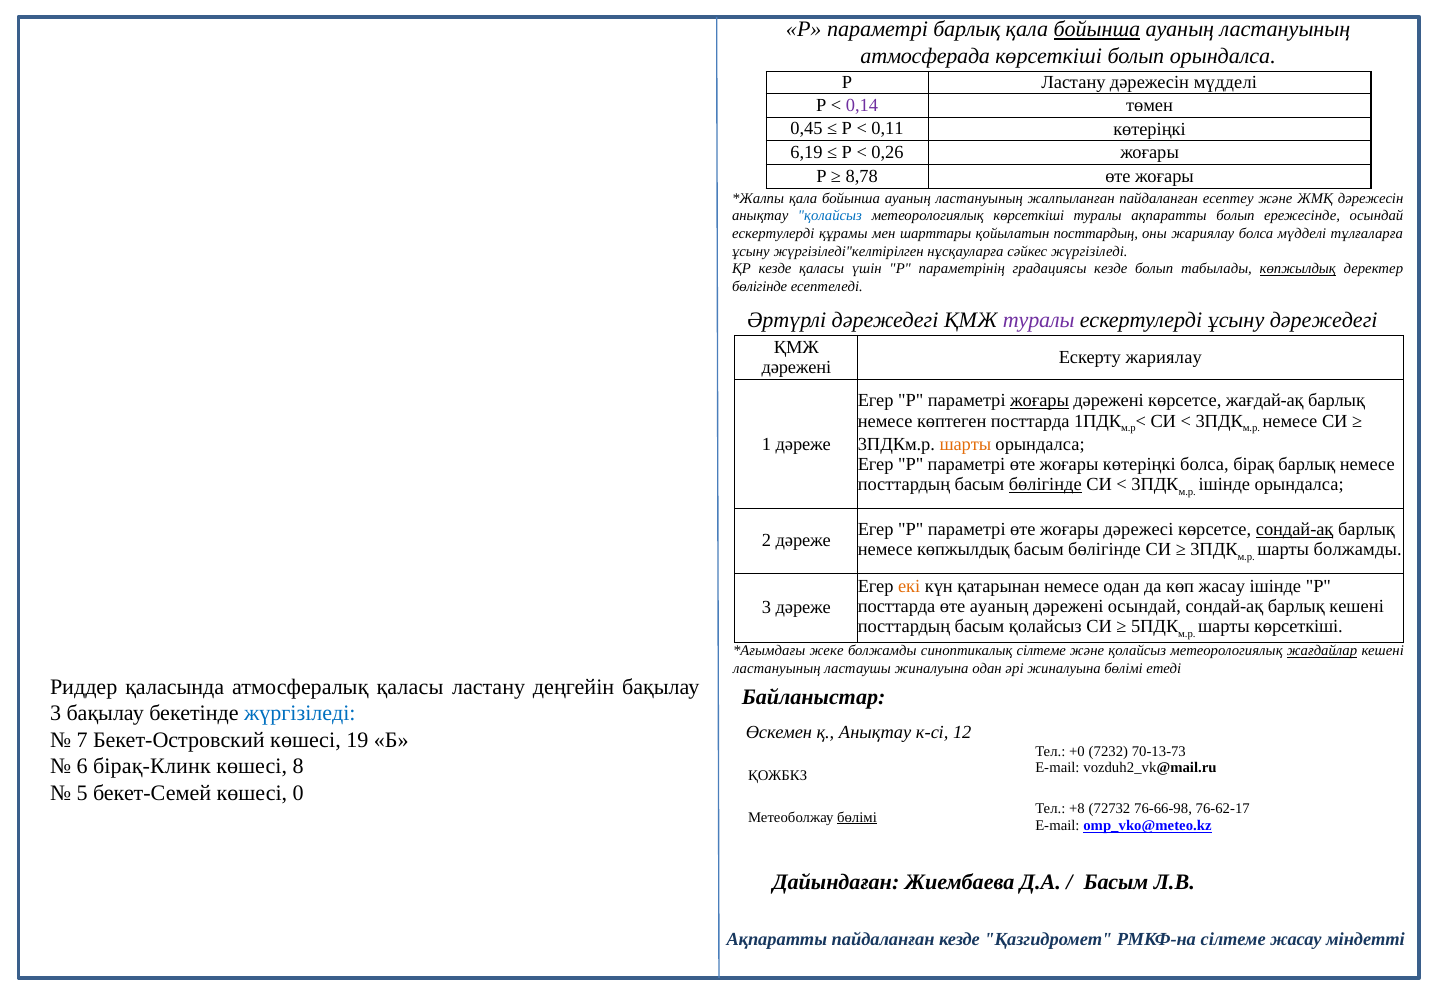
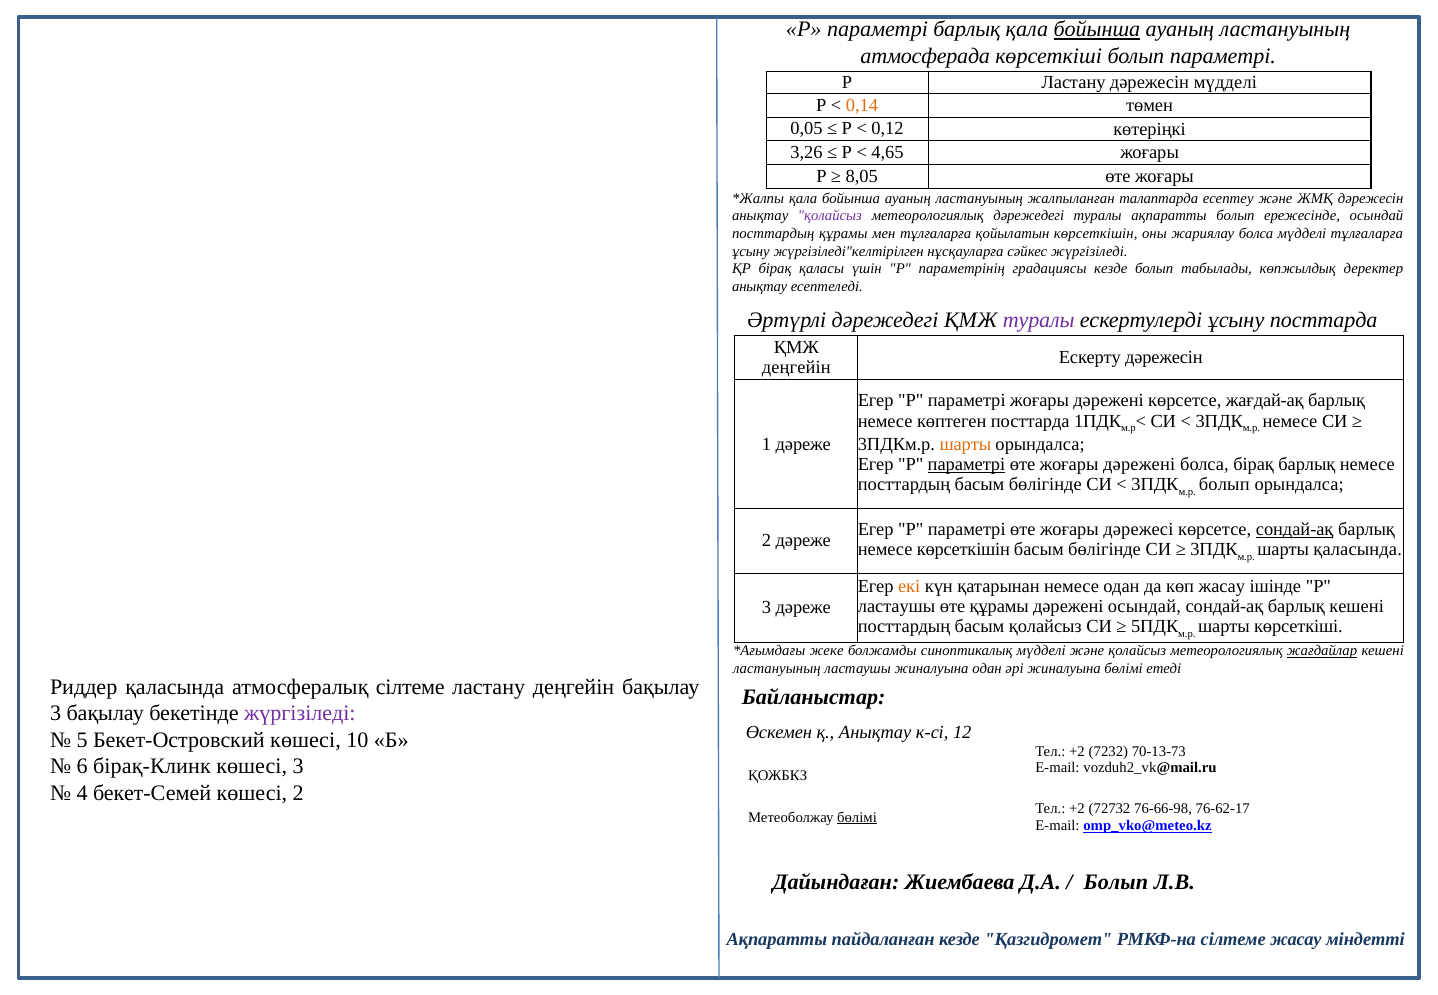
болып орындалса: орындалса -> параметрі
0,14 colour: purple -> orange
0,45: 0,45 -> 0,05
0,11: 0,11 -> 0,12
6,19: 6,19 -> 3,26
0,26: 0,26 -> 4,65
8,78: 8,78 -> 8,05
жалпыланған пайдаланған: пайдаланған -> талаптарда
қолайсыз at (830, 216) colour: blue -> purple
метеорологиялық көрсеткіші: көрсеткіші -> дәрежедегі
ескертулерді at (773, 234): ескертулерді -> посттардың
мен шарттары: шарттары -> тұлғаларға
қойылатын посттардың: посттардың -> көрсеткішін
ҚР кезде: кезде -> бірақ
көпжылдық at (1298, 269) underline: present -> none
бөлігінде at (760, 287): бөлігінде -> анықтау
ұсыну дәрежедегі: дәрежедегі -> посттарда
Ескерту жариялау: жариялау -> дәрежесін
дәрежені at (796, 368): дәрежені -> деңгейін
жоғары at (1040, 401) underline: present -> none
параметрі at (966, 465) underline: none -> present
өте жоғары көтеріңкі: көтеріңкі -> дәрежені
бөлігінде at (1045, 485) underline: present -> none
ішінде at (1224, 485): ішінде -> болып
немесе көпжылдық: көпжылдық -> көрсеткішін
шарты болжамды: болжамды -> қаласында
посттарда at (897, 607): посттарда -> ластаушы
өте ауаның: ауаның -> құрамы
синоптикалық сілтеме: сілтеме -> мүдделі
атмосфералық қаласы: қаласы -> сілтеме
жүргізіледі at (300, 714) colour: blue -> purple
7: 7 -> 5
19: 19 -> 10
+0 at (1077, 752): +0 -> +2
көшесі 8: 8 -> 3
5: 5 -> 4
көшесі 0: 0 -> 2
+8 at (1077, 809): +8 -> +2
Басым at (1116, 882): Басым -> Болып
